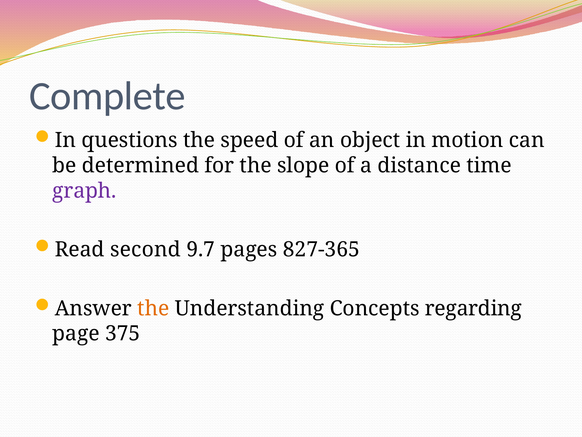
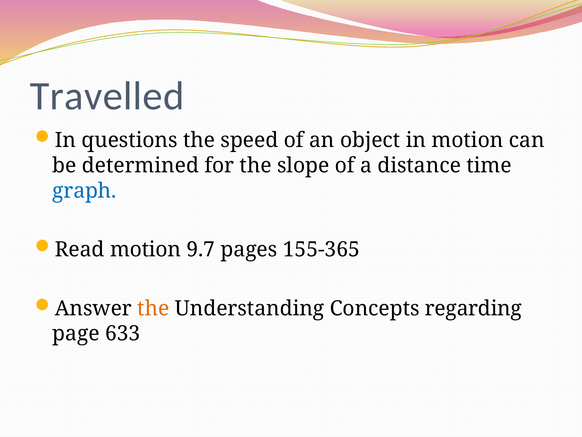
Complete: Complete -> Travelled
graph colour: purple -> blue
Read second: second -> motion
827-365: 827-365 -> 155-365
375: 375 -> 633
